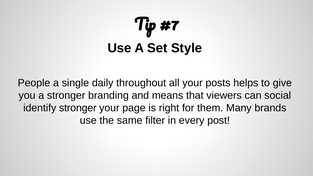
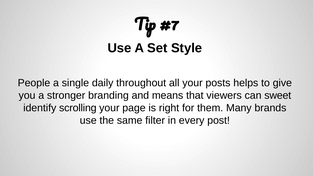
social: social -> sweet
identify stronger: stronger -> scrolling
